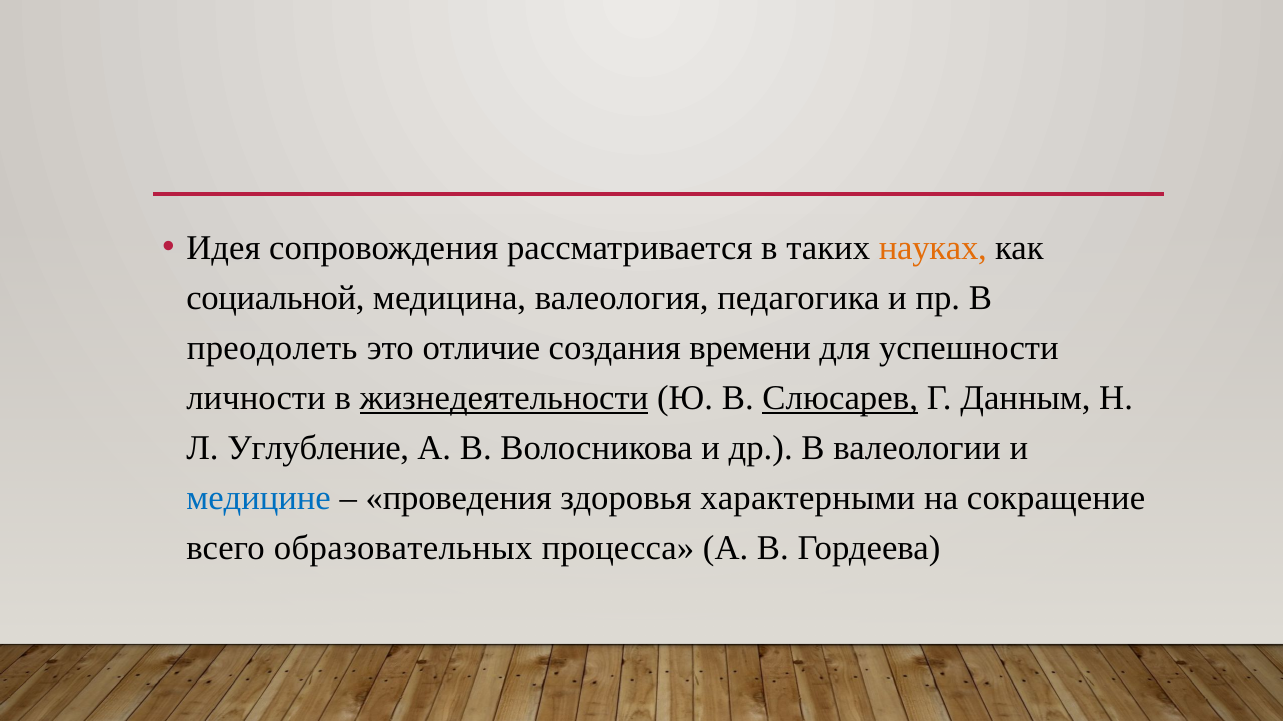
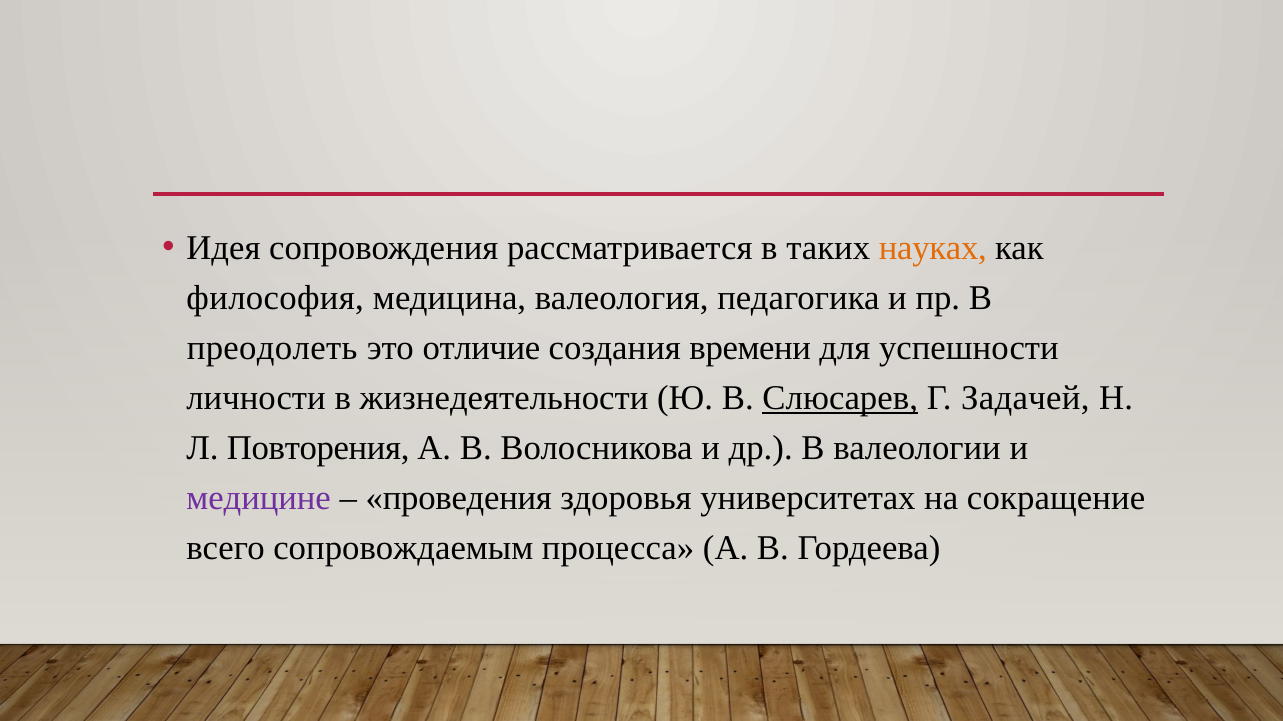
социальной: социальной -> философия
жизнедеятельности underline: present -> none
Данным: Данным -> Задачей
Углубление: Углубление -> Повторения
медицине colour: blue -> purple
характерными: характерными -> университетах
образовательных: образовательных -> сопровождаемым
